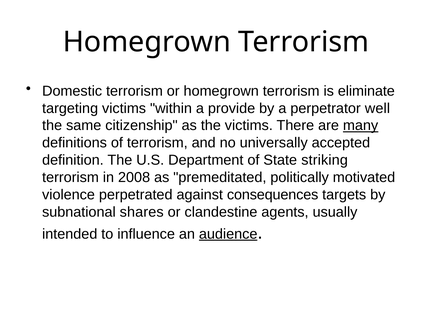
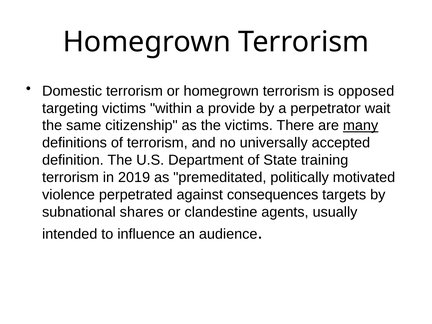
eliminate: eliminate -> opposed
well: well -> wait
striking: striking -> training
2008: 2008 -> 2019
audience underline: present -> none
